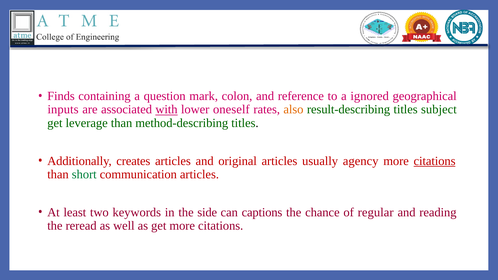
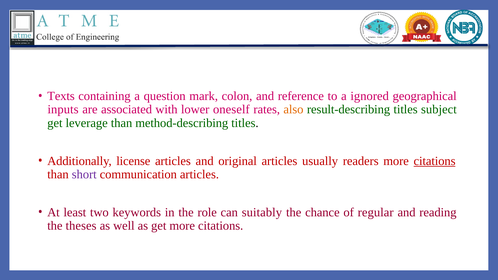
Finds: Finds -> Texts
with underline: present -> none
creates: creates -> license
agency: agency -> readers
short colour: green -> purple
side: side -> role
captions: captions -> suitably
reread: reread -> theses
